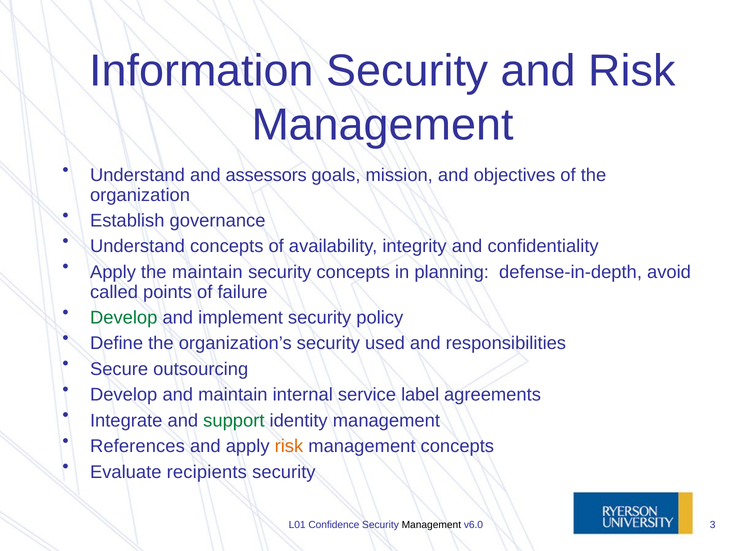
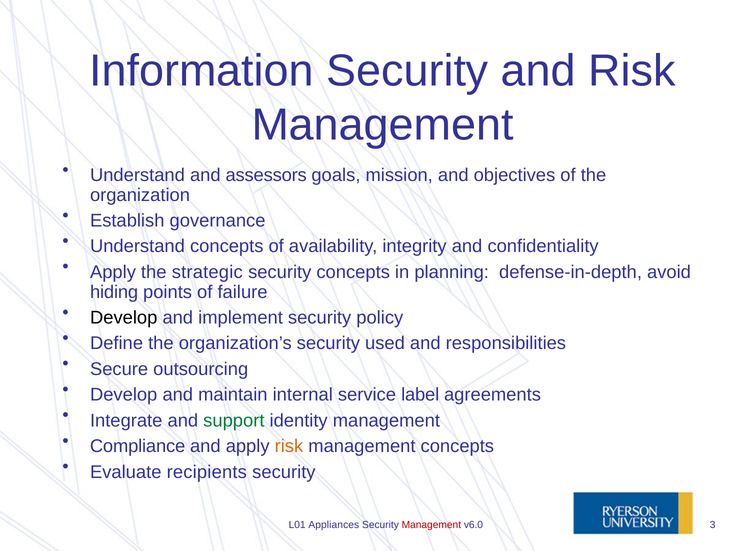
the maintain: maintain -> strategic
called: called -> hiding
Develop at (124, 318) colour: green -> black
References: References -> Compliance
Confidence: Confidence -> Appliances
Management at (431, 525) colour: black -> red
